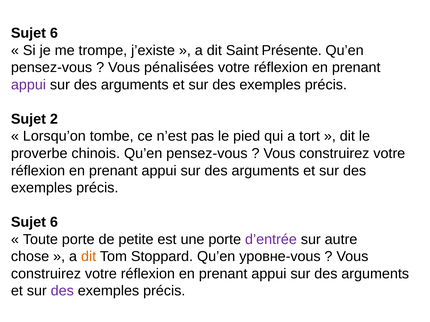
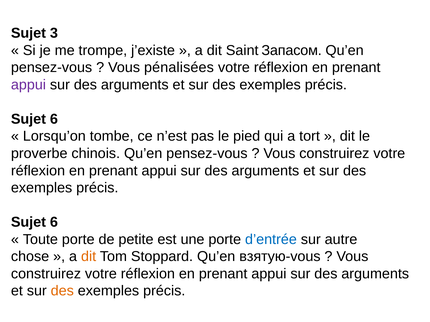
6 at (54, 33): 6 -> 3
Présente: Présente -> Запасом
2 at (54, 119): 2 -> 6
d’entrée colour: purple -> blue
уровне-vous: уровне-vous -> взятую-vous
des at (62, 291) colour: purple -> orange
